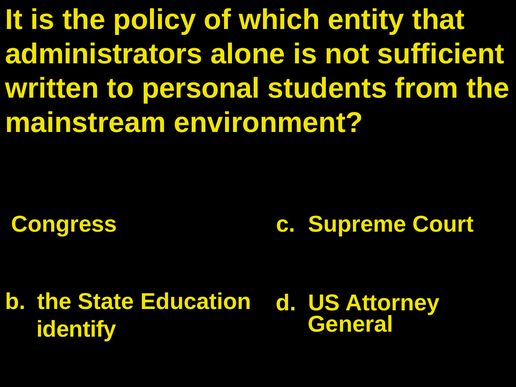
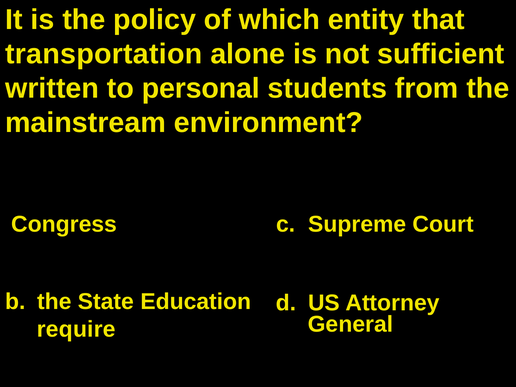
administrators: administrators -> transportation
identify: identify -> require
